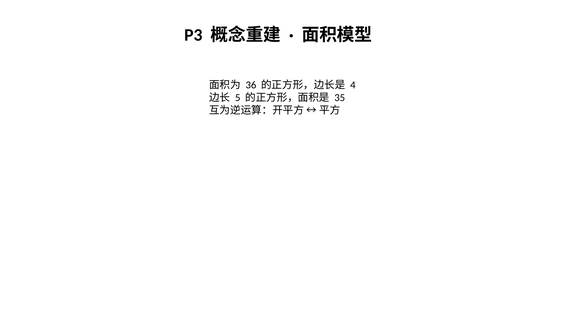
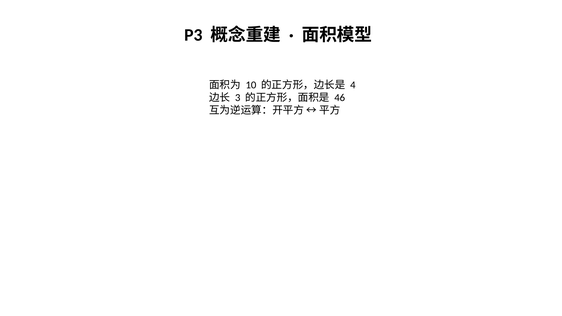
36: 36 -> 10
5: 5 -> 3
35: 35 -> 46
